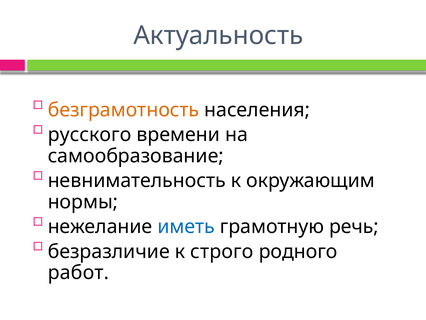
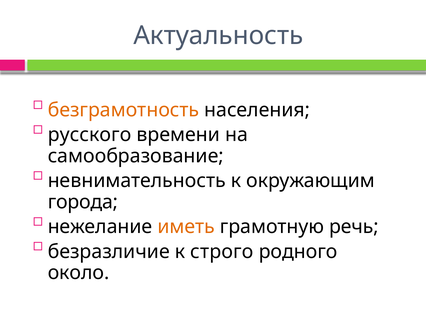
нормы: нормы -> города
иметь colour: blue -> orange
работ: работ -> около
